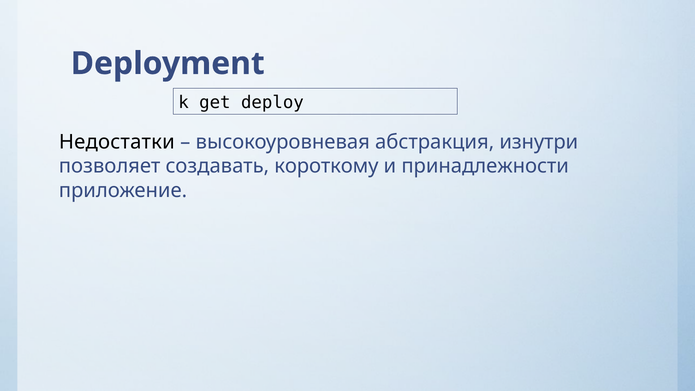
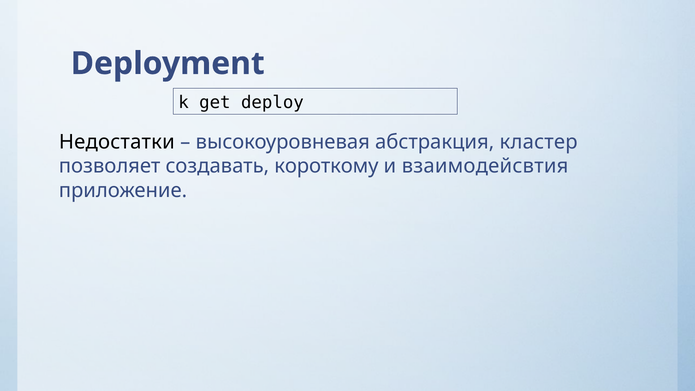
изнутри: изнутри -> кластер
принадлежности: принадлежности -> взаимодейсвтия
